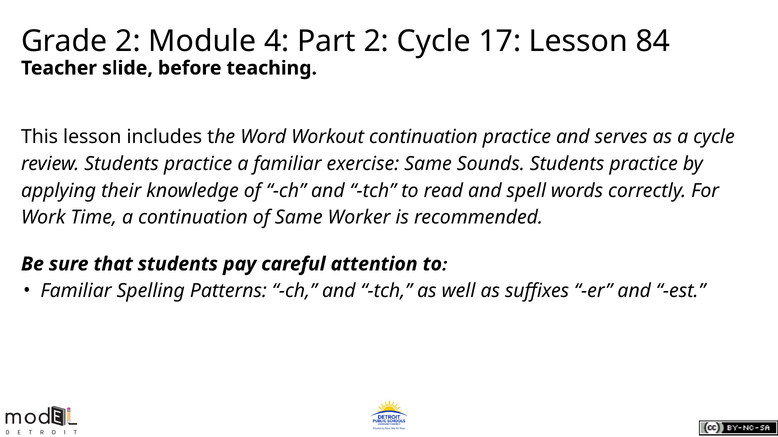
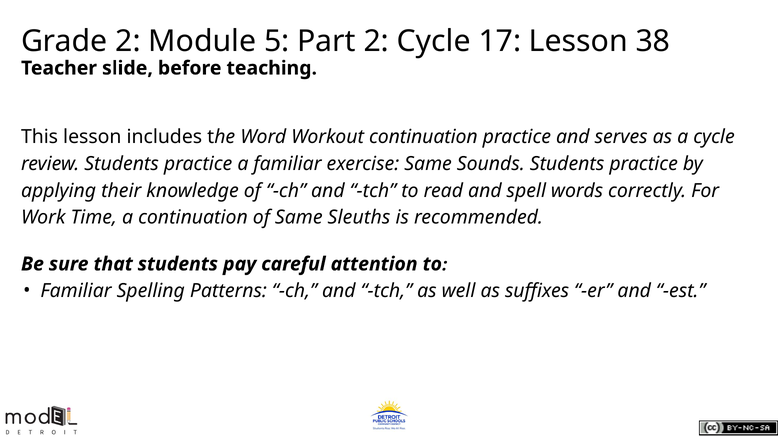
4: 4 -> 5
84: 84 -> 38
Worker: Worker -> Sleuths
